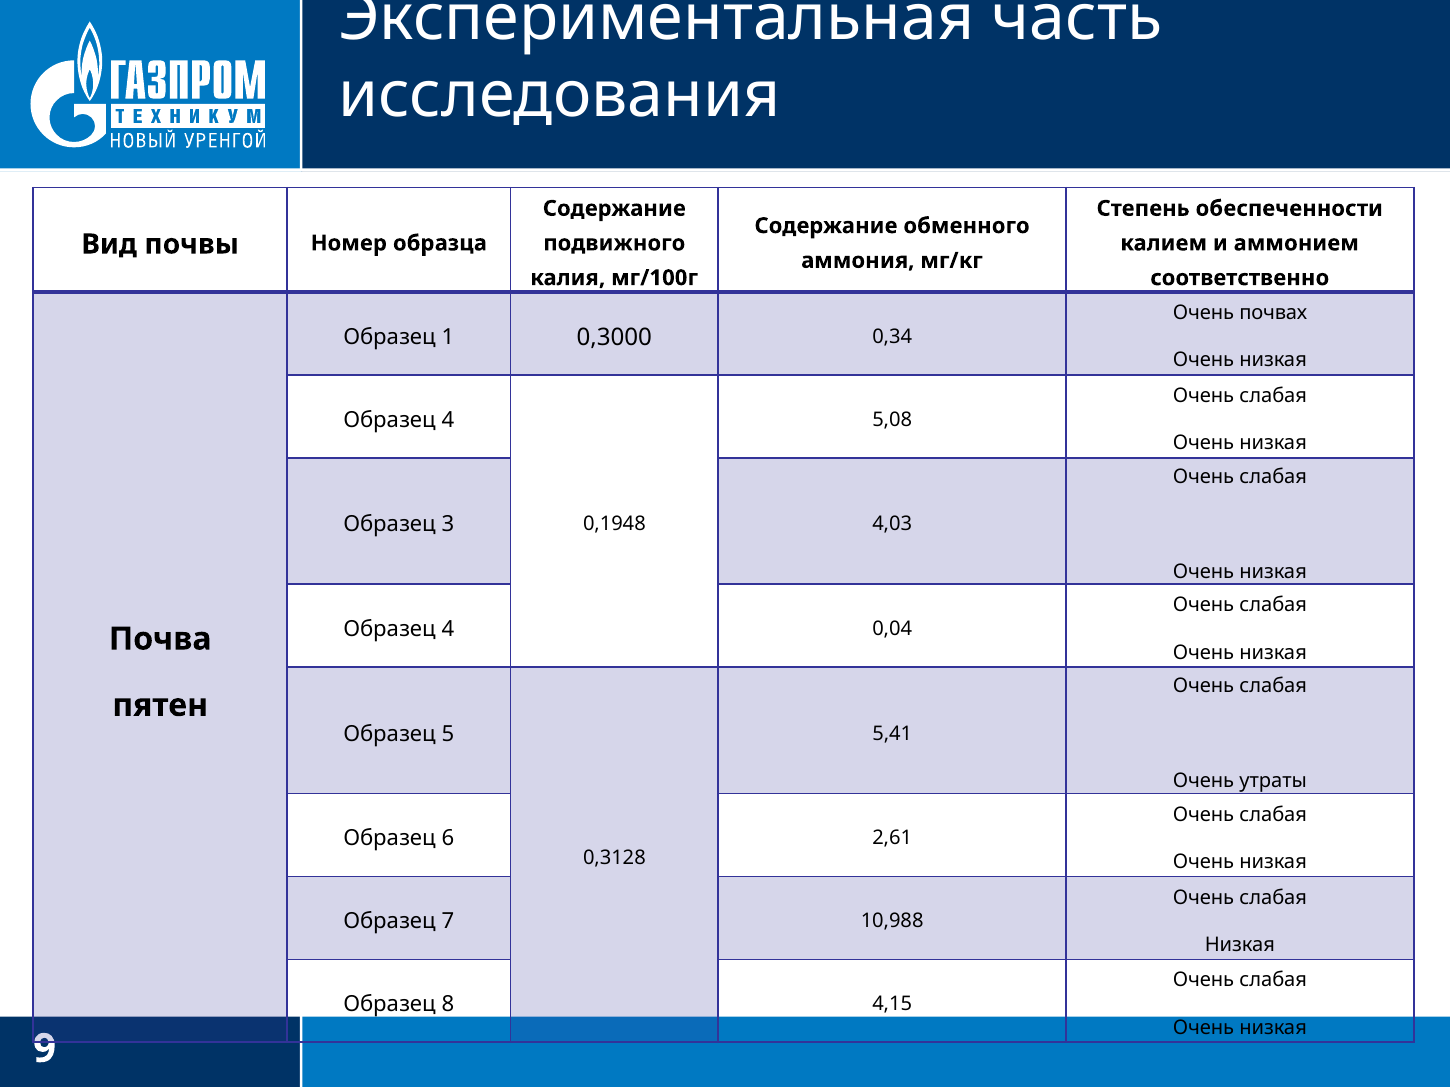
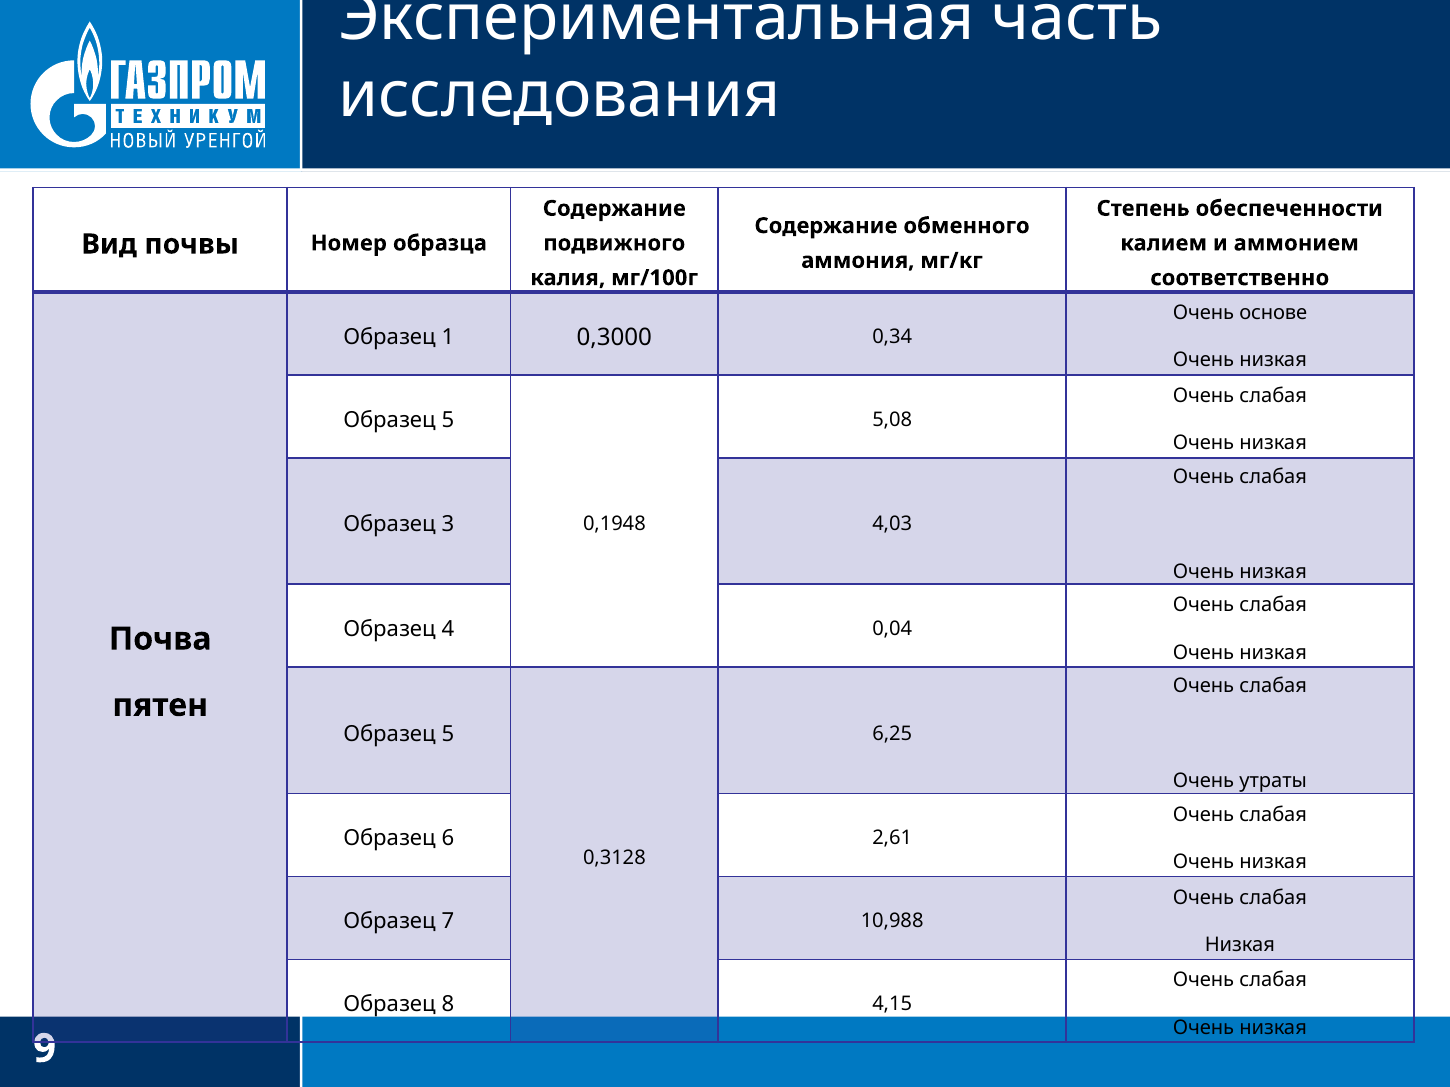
почвах: почвах -> основе
4 at (448, 420): 4 -> 5
5,41: 5,41 -> 6,25
